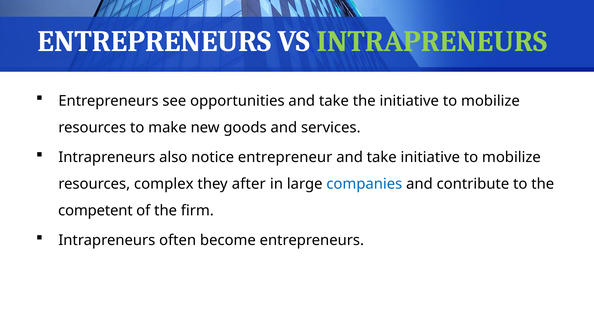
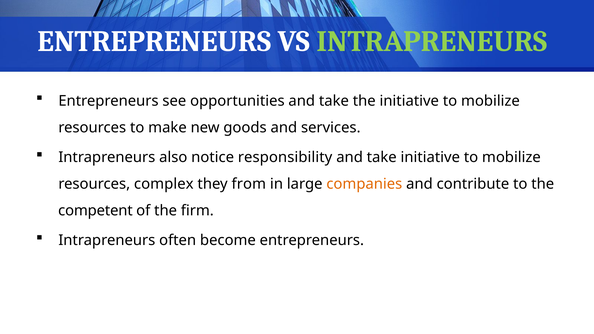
entrepreneur: entrepreneur -> responsibility
after: after -> from
companies colour: blue -> orange
